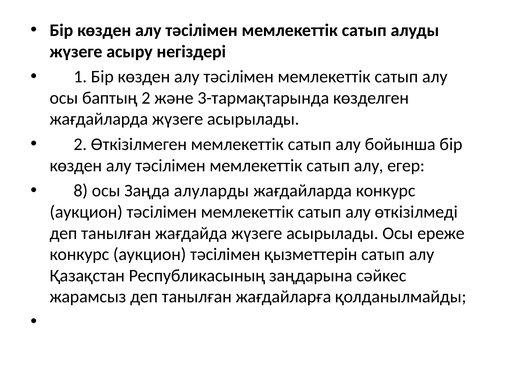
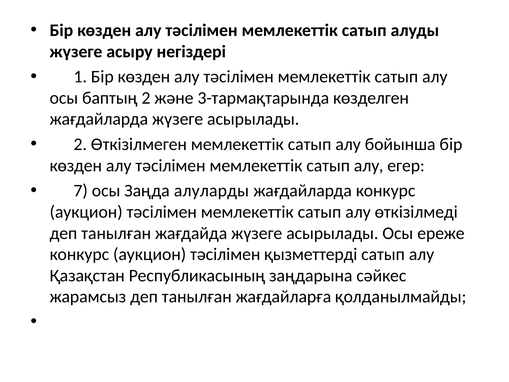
8: 8 -> 7
қызметтерін: қызметтерін -> қызметтерді
